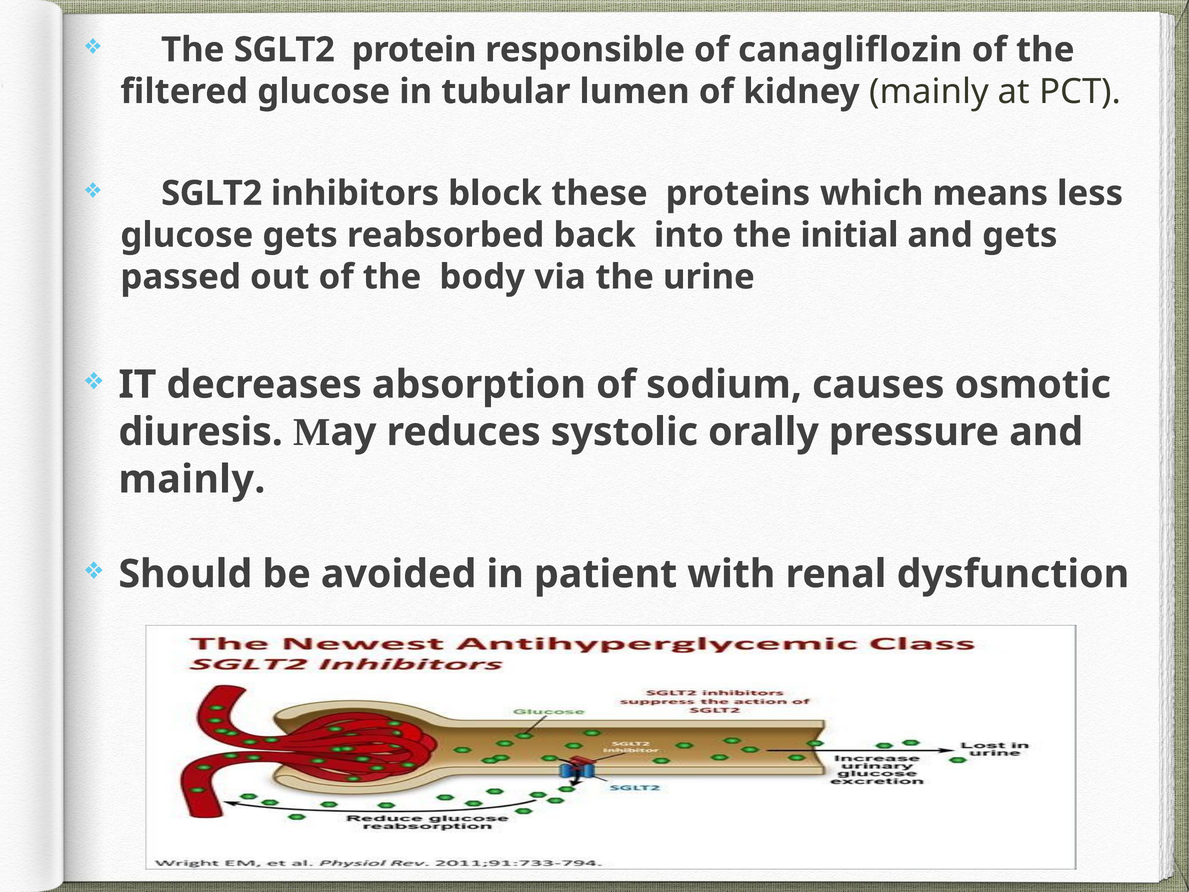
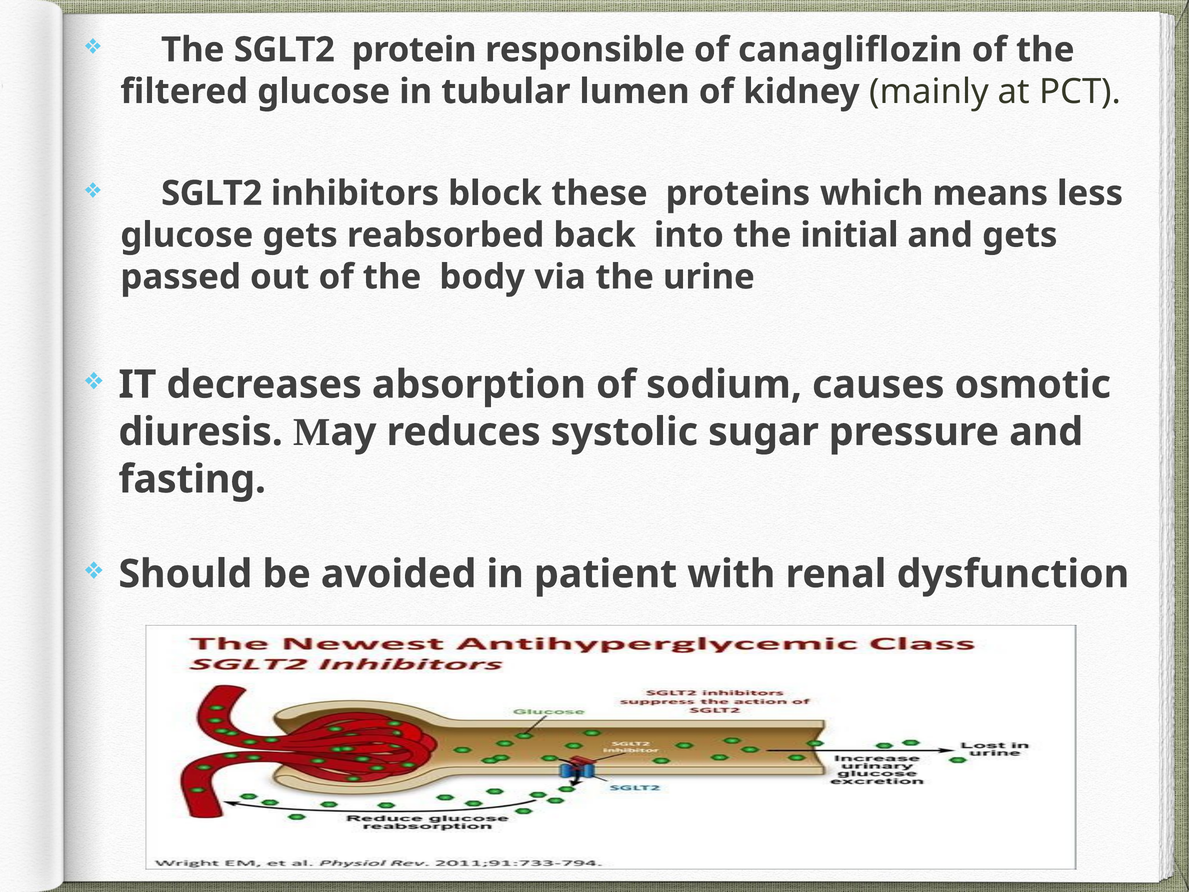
orally: orally -> sugar
mainly at (192, 479): mainly -> fasting
